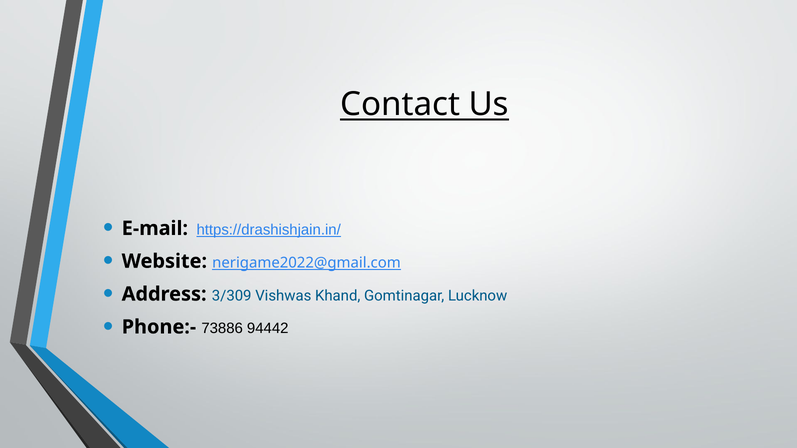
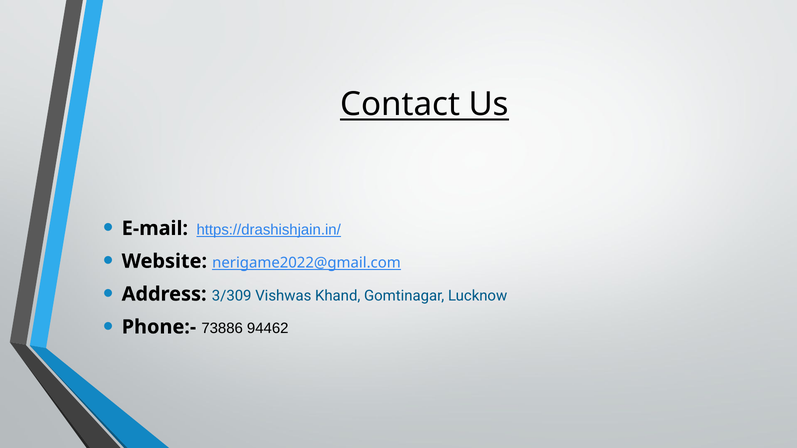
94442: 94442 -> 94462
